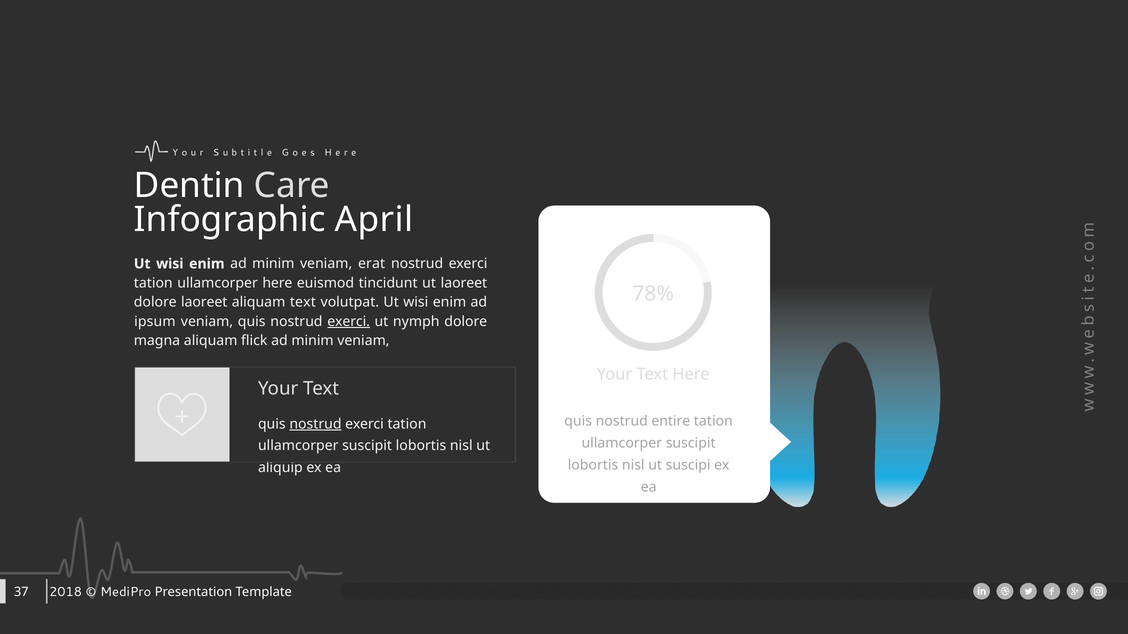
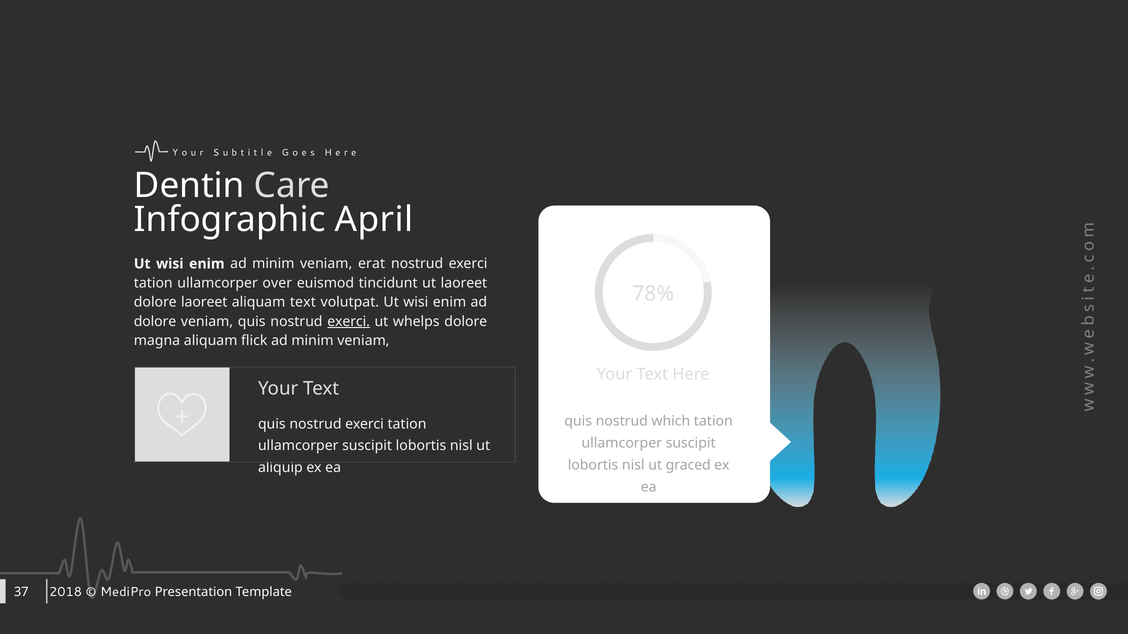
ullamcorper here: here -> over
ipsum at (155, 322): ipsum -> dolore
nymph: nymph -> whelps
entire: entire -> which
nostrud at (315, 424) underline: present -> none
suscipi: suscipi -> graced
